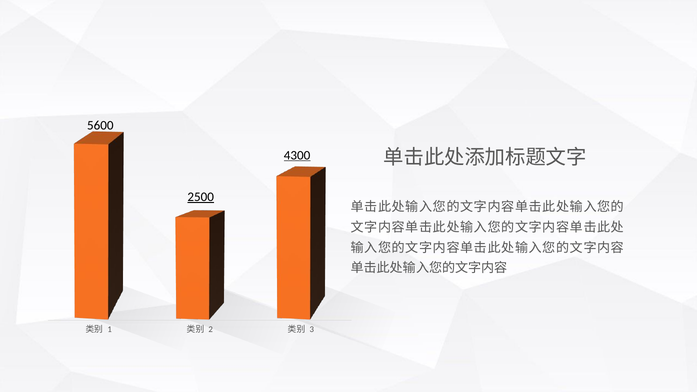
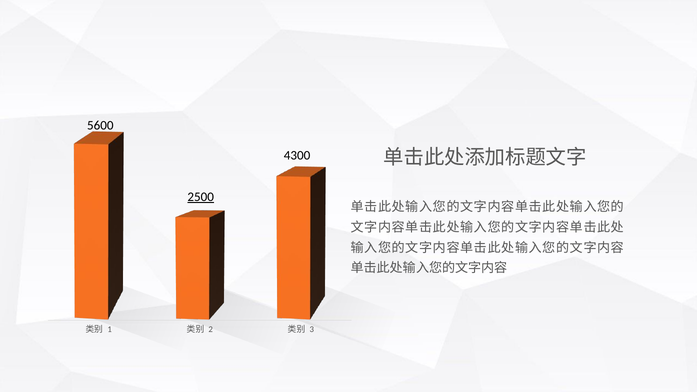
4300 underline: present -> none
